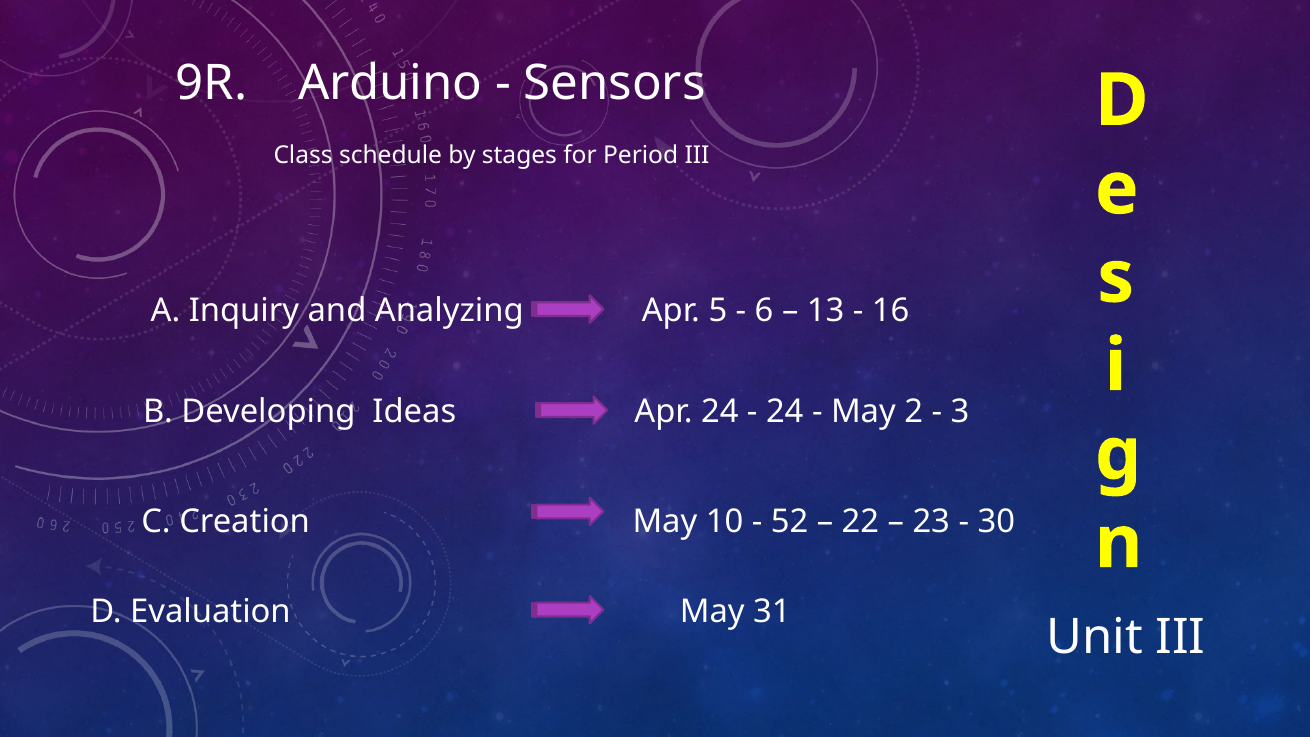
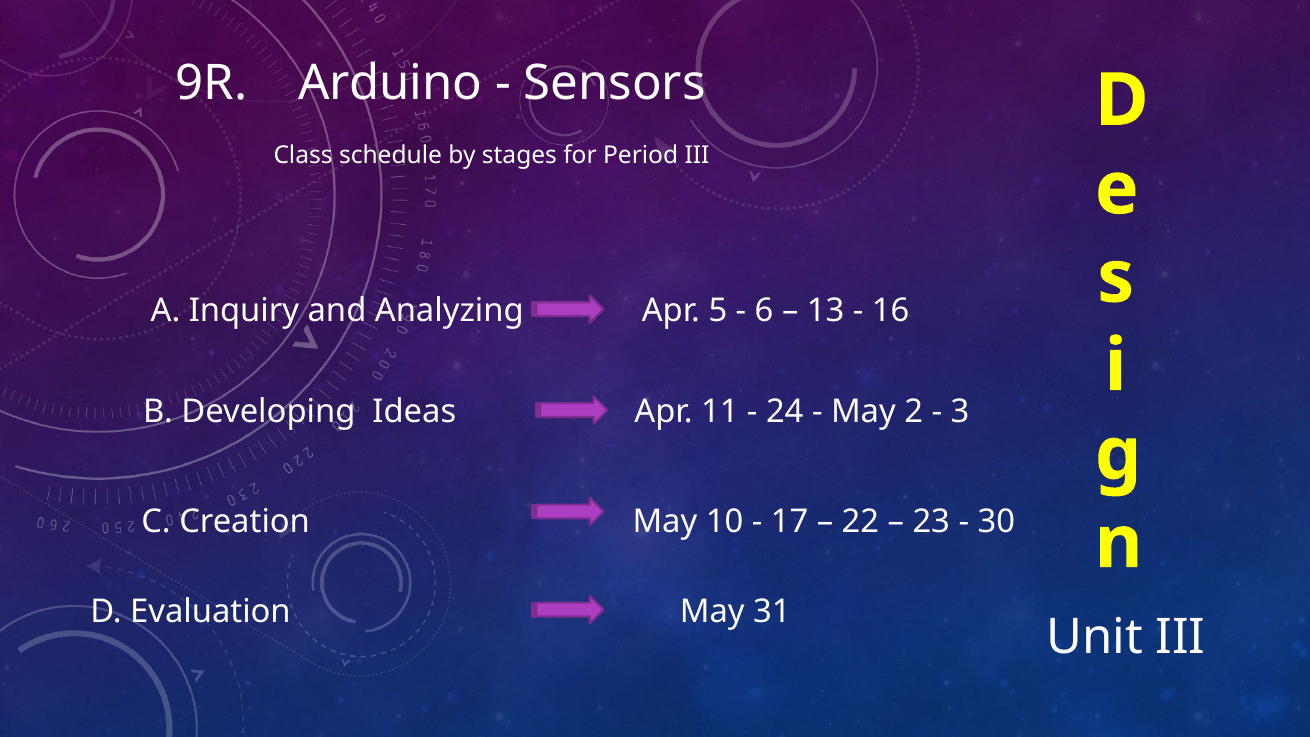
Apr 24: 24 -> 11
52: 52 -> 17
